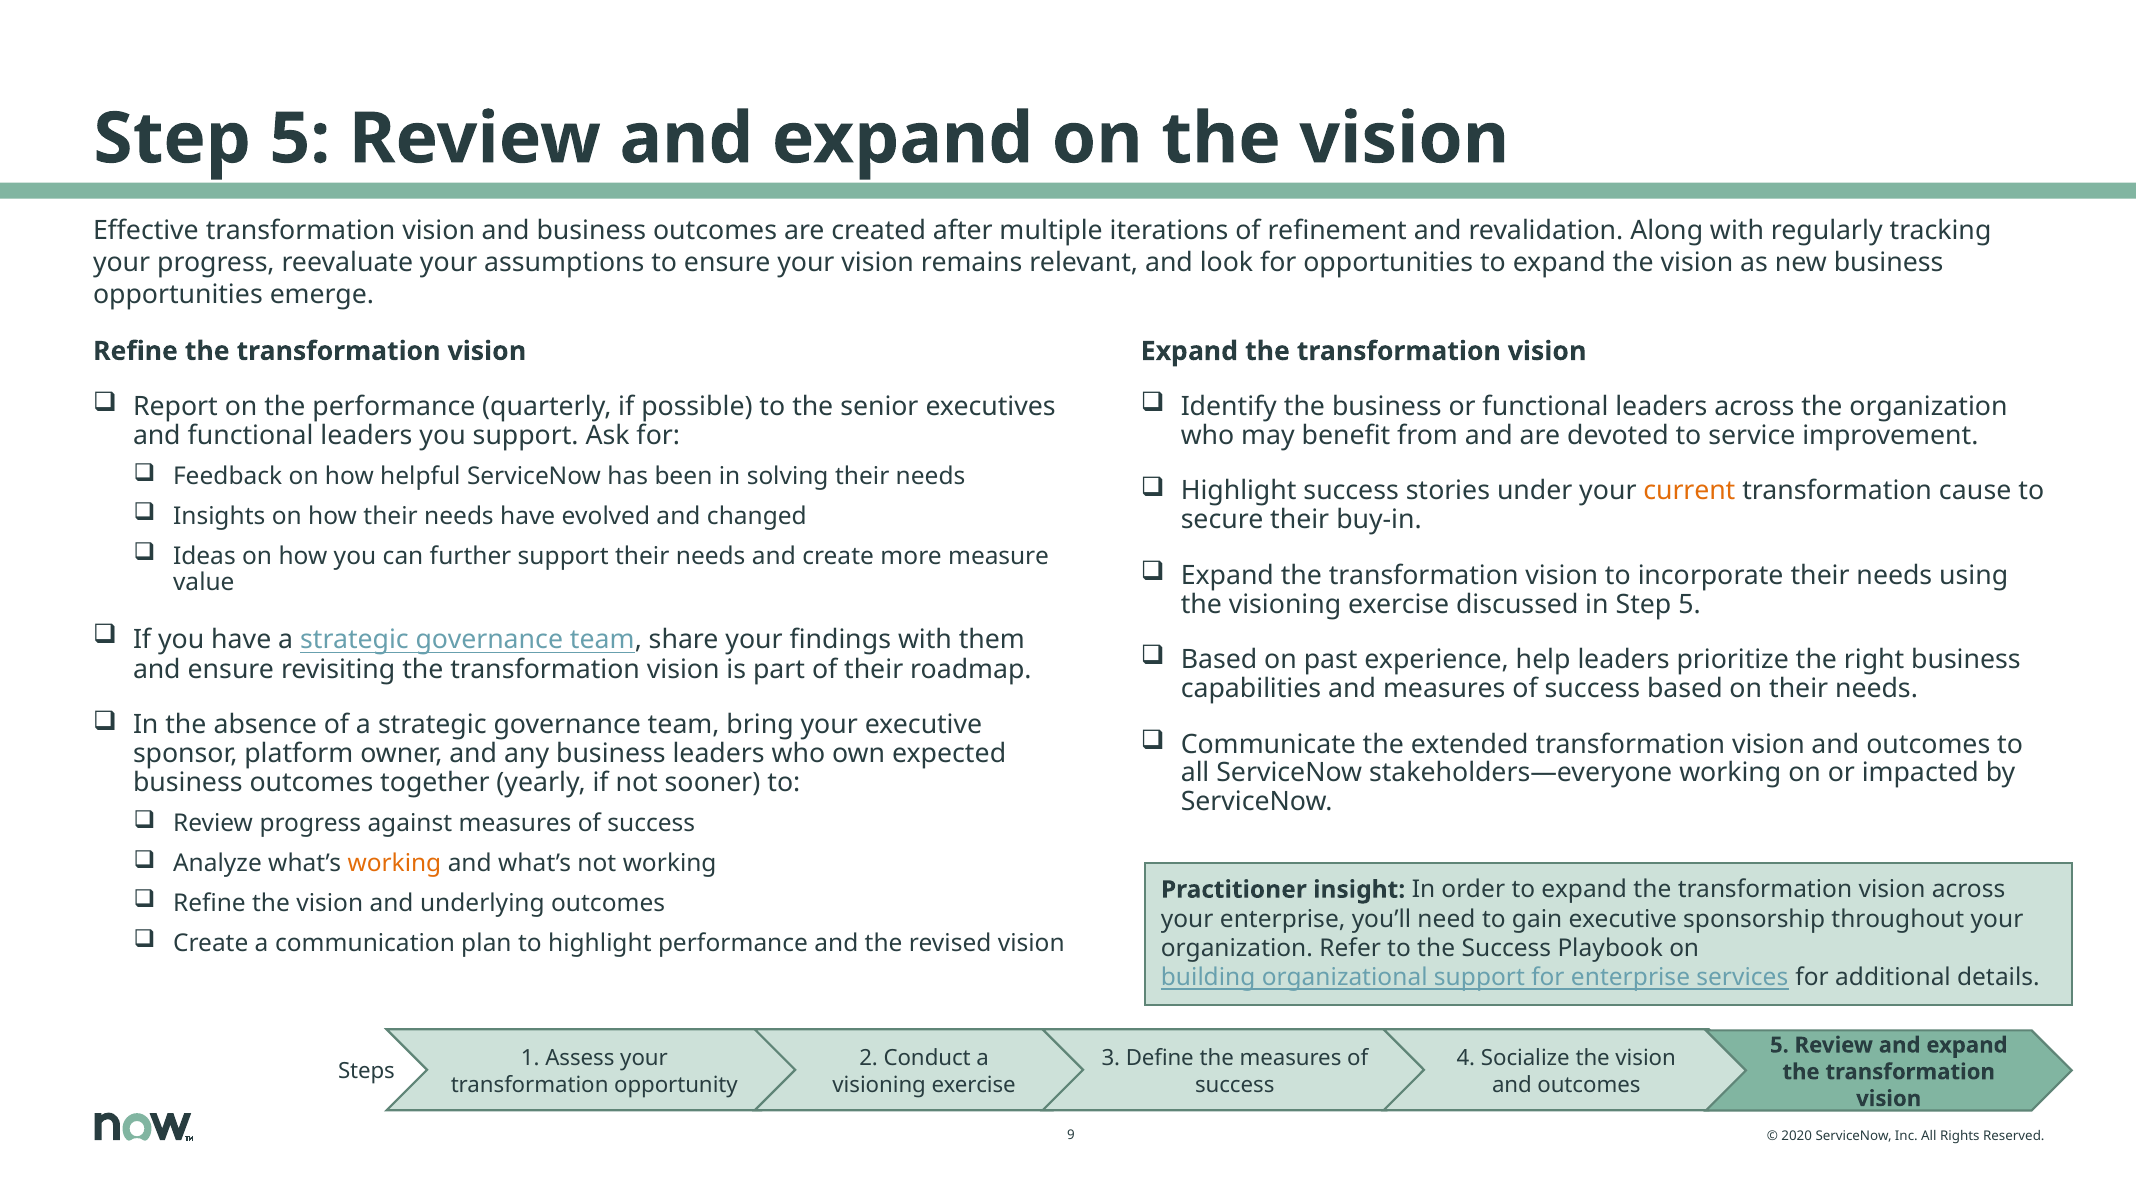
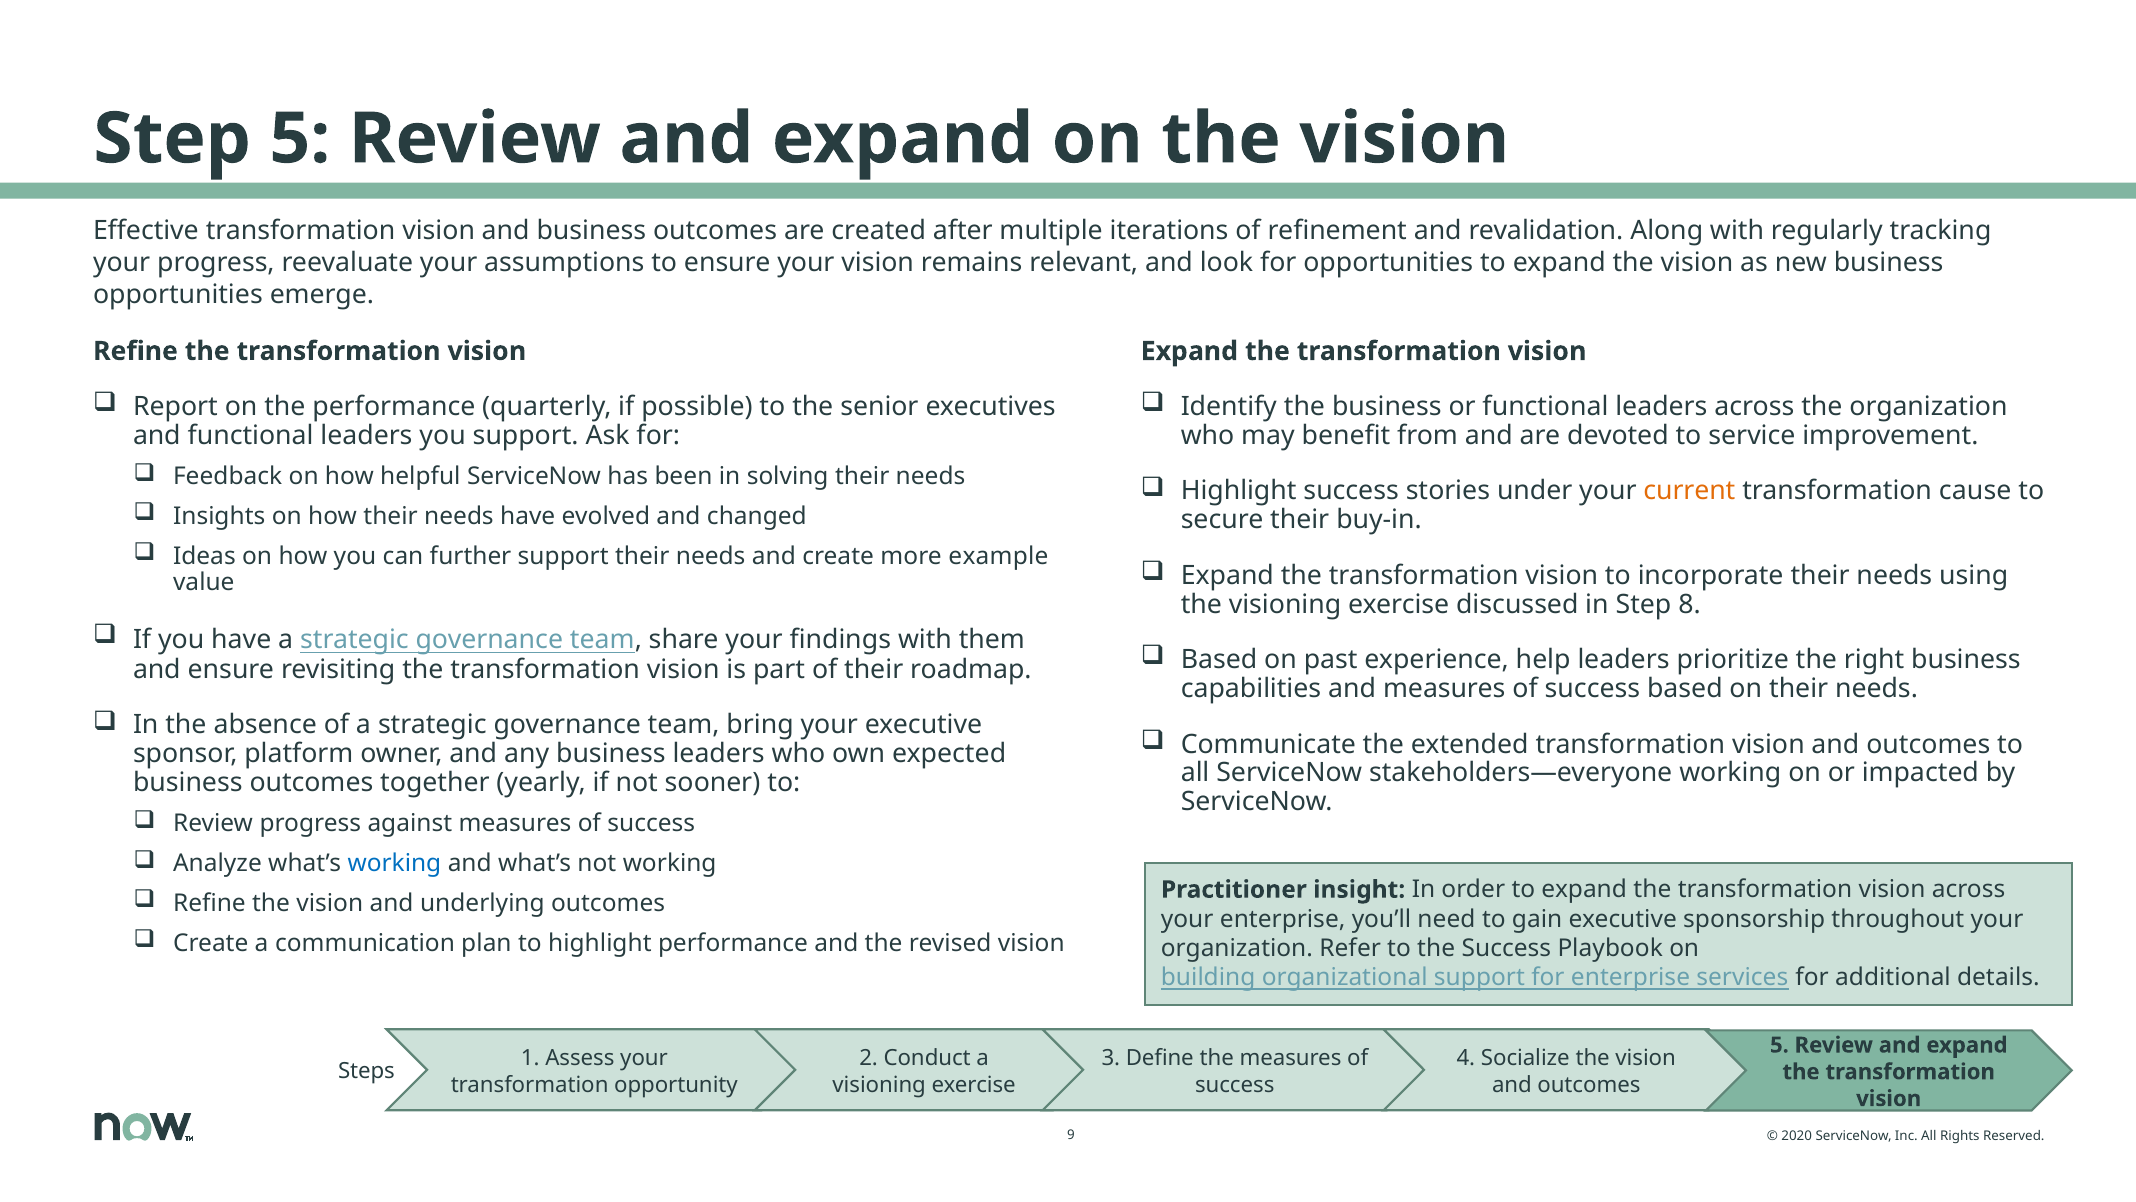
measure: measure -> example
in Step 5: 5 -> 8
working at (394, 864) colour: orange -> blue
